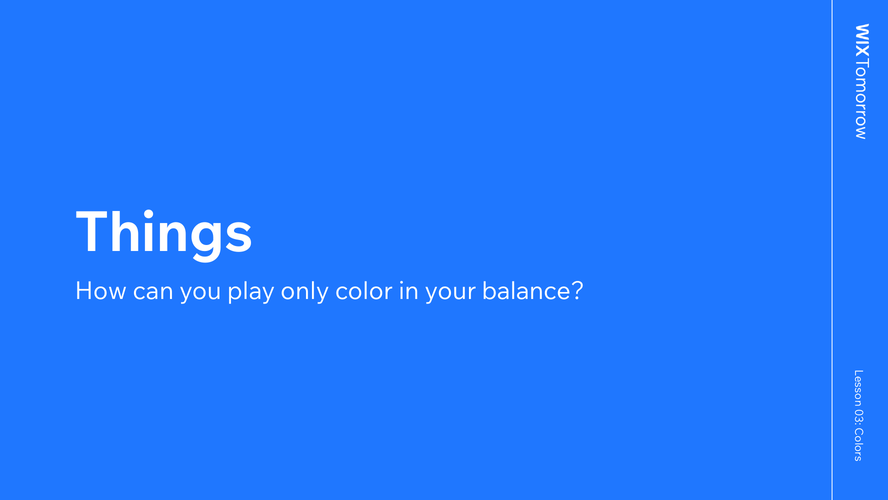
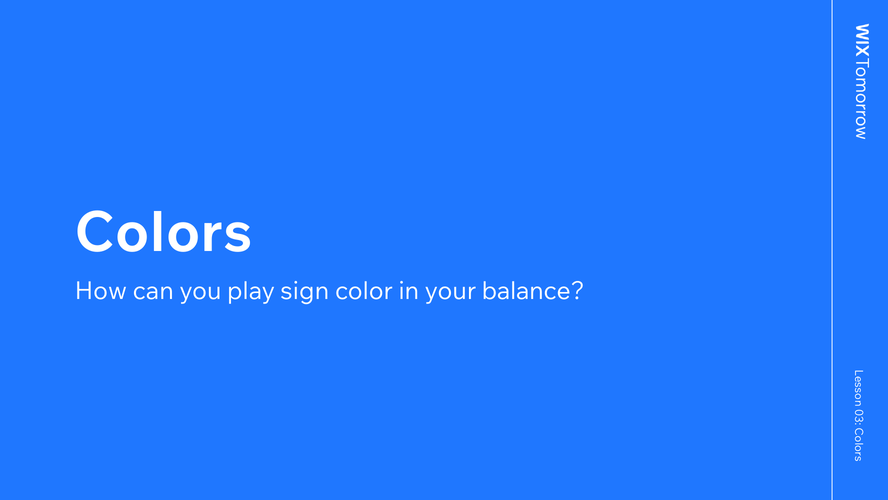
Things: Things -> Colors
only: only -> sign
